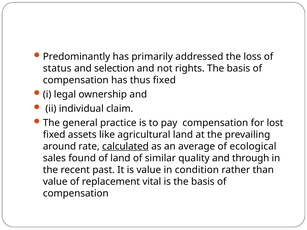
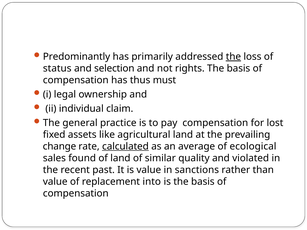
the at (233, 57) underline: none -> present
thus fixed: fixed -> must
around: around -> change
through: through -> violated
condition: condition -> sanctions
vital: vital -> into
